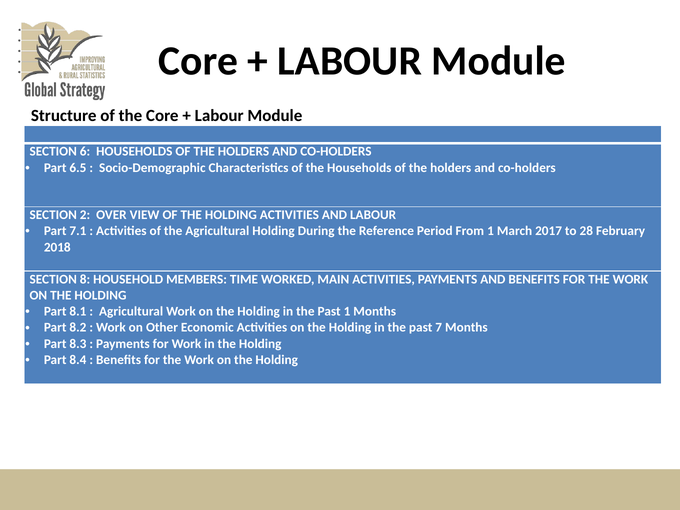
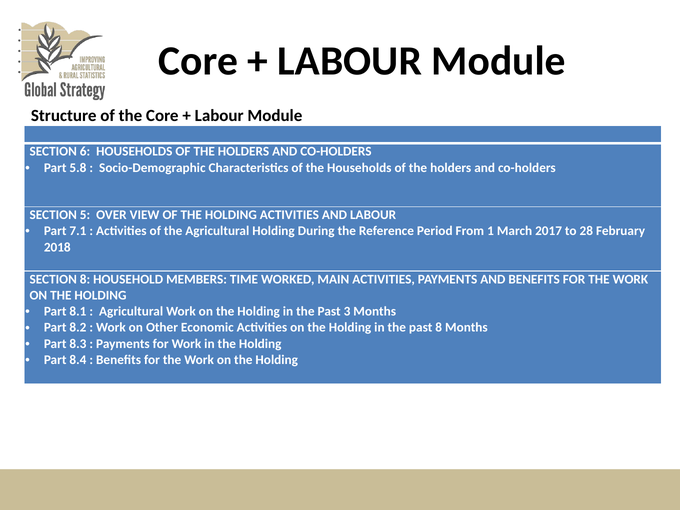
6.5: 6.5 -> 5.8
2: 2 -> 5
Past 1: 1 -> 3
past 7: 7 -> 8
